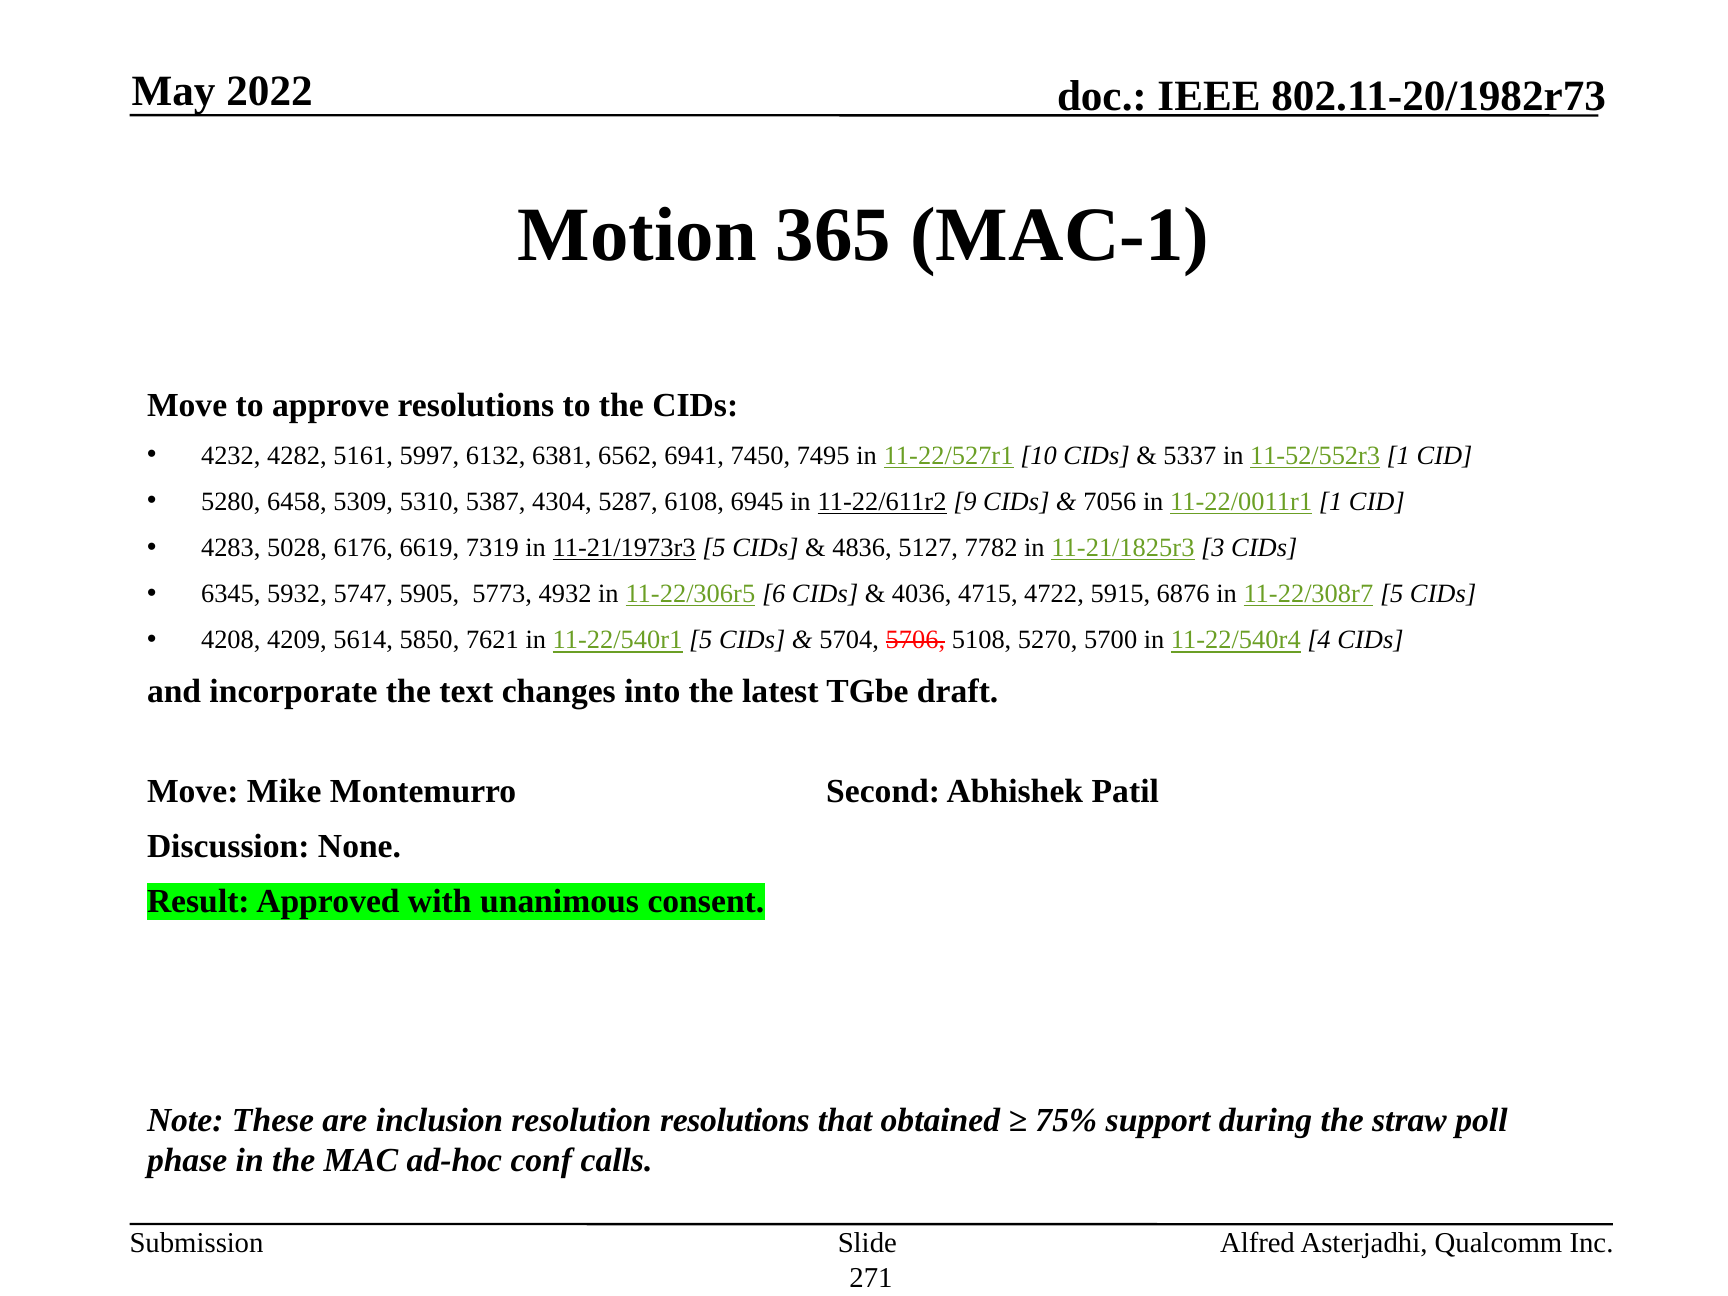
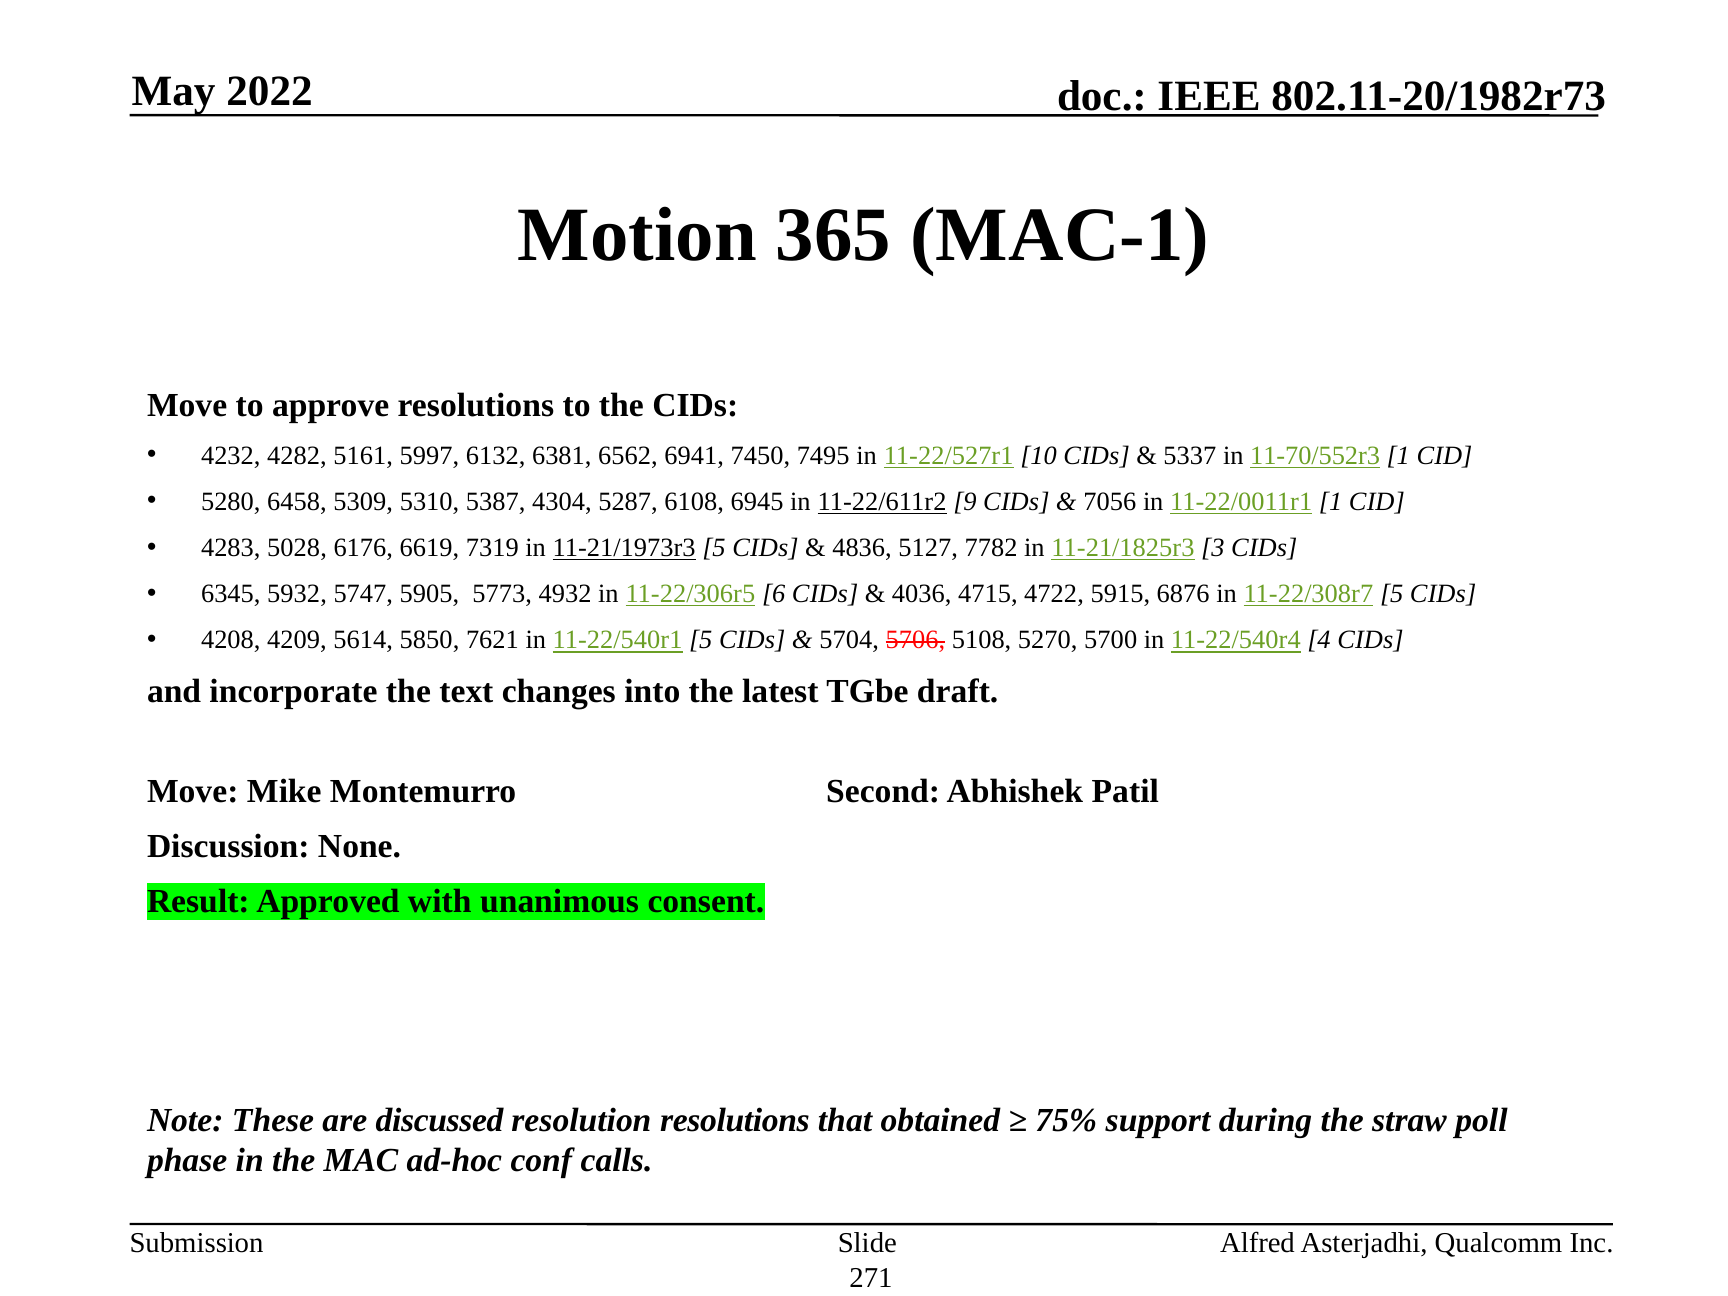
11-52/552r3: 11-52/552r3 -> 11-70/552r3
inclusion: inclusion -> discussed
